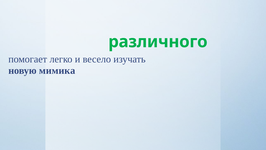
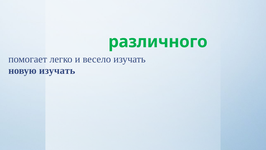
новую мимика: мимика -> изучать
